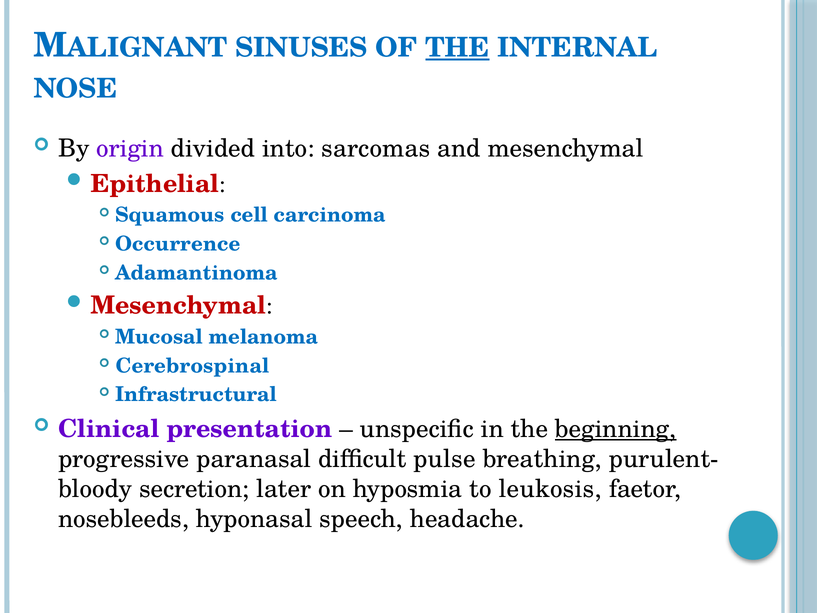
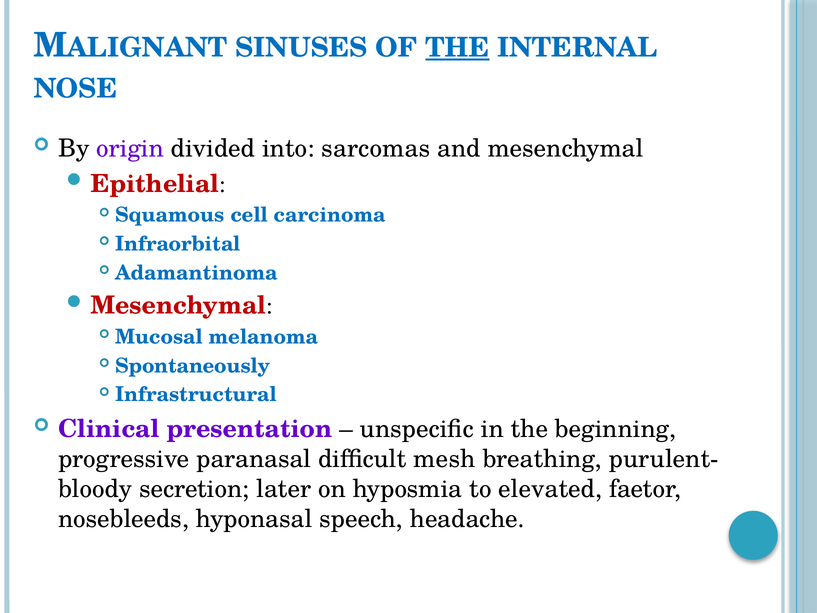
Occurrence: Occurrence -> Infraorbital
Cerebrospinal: Cerebrospinal -> Spontaneously
beginning underline: present -> none
pulse: pulse -> mesh
leukosis: leukosis -> elevated
